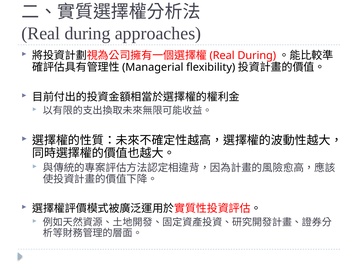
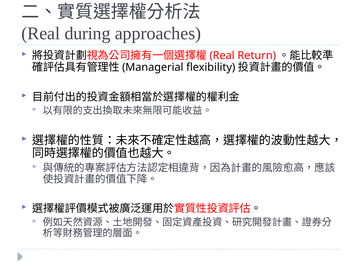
During at (257, 55): During -> Return
